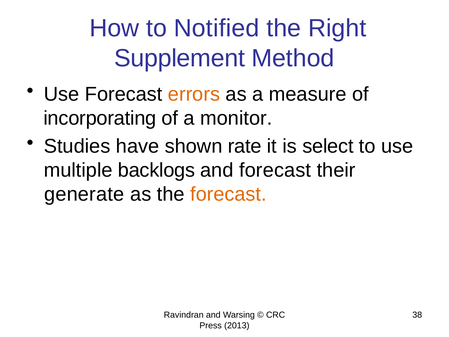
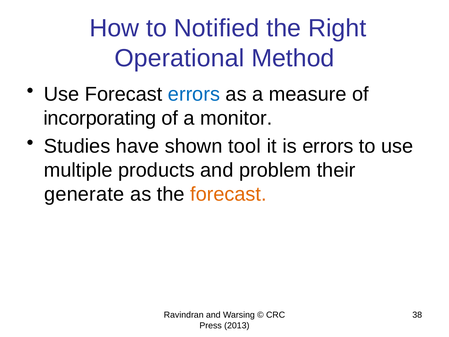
Supplement: Supplement -> Operational
errors at (194, 94) colour: orange -> blue
rate: rate -> tool
is select: select -> errors
backlogs: backlogs -> products
and forecast: forecast -> problem
